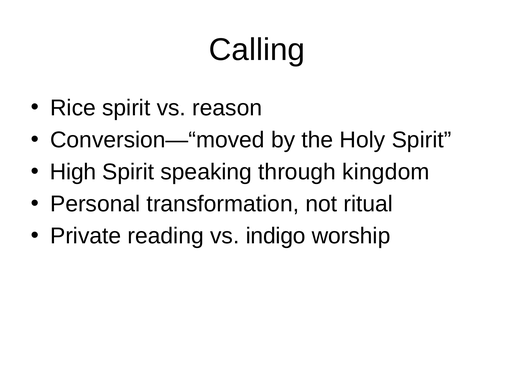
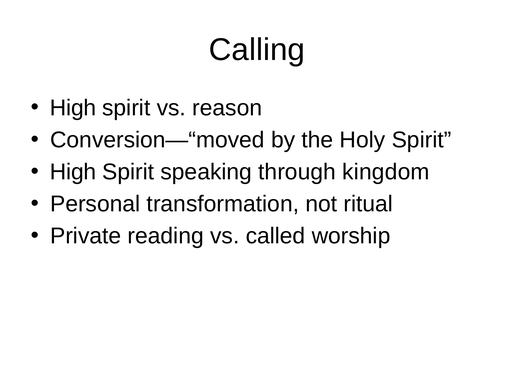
Rice at (73, 108): Rice -> High
indigo: indigo -> called
